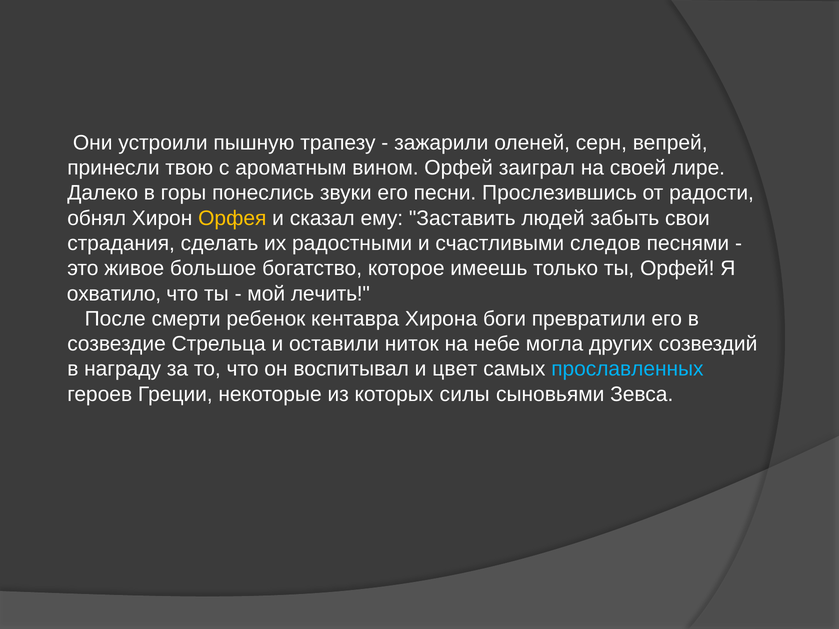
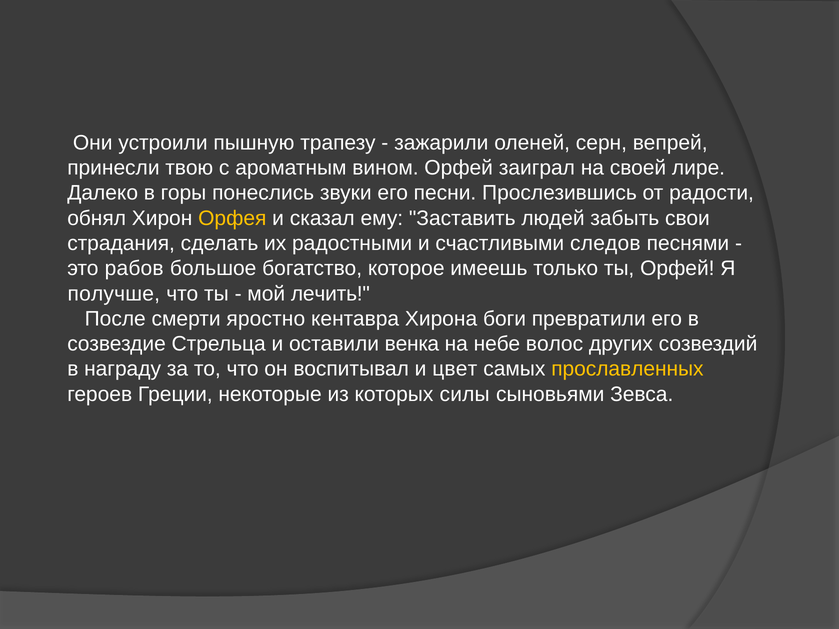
живое: живое -> рабов
охватило: охватило -> получше
ребенок: ребенок -> яростно
ниток: ниток -> венка
могла: могла -> волос
прославленных colour: light blue -> yellow
